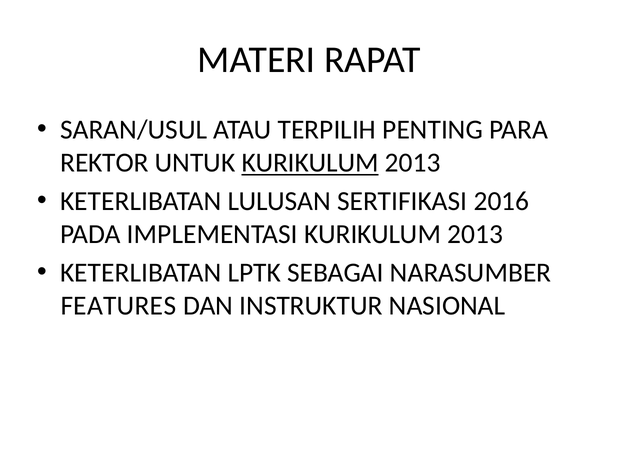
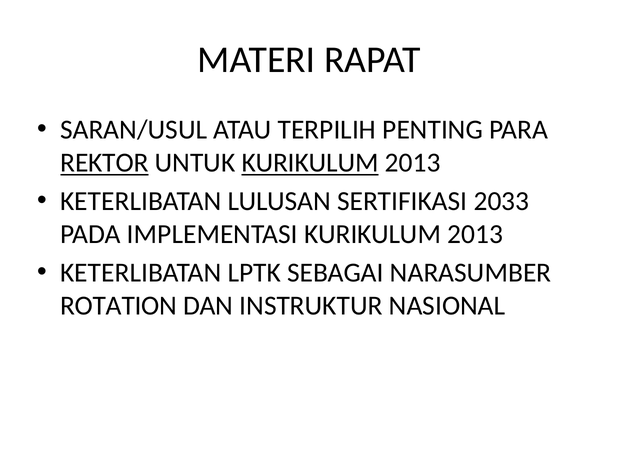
REKTOR underline: none -> present
2016: 2016 -> 2033
FEATURES: FEATURES -> ROTATION
